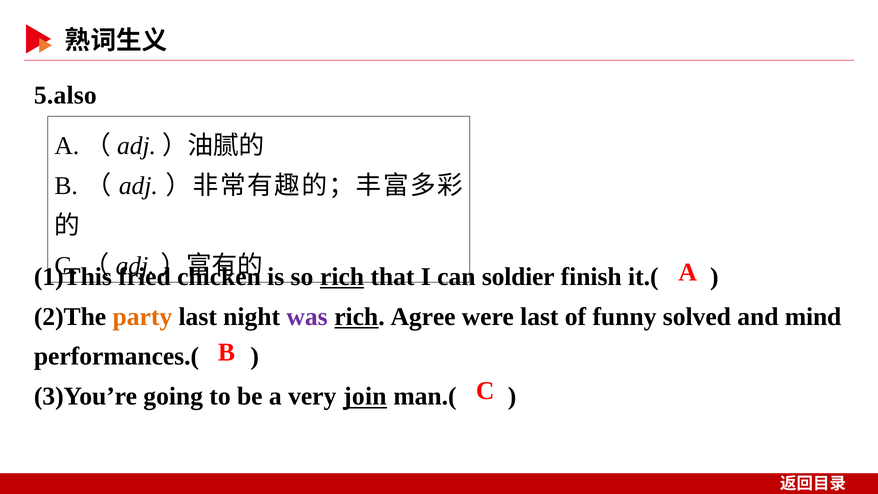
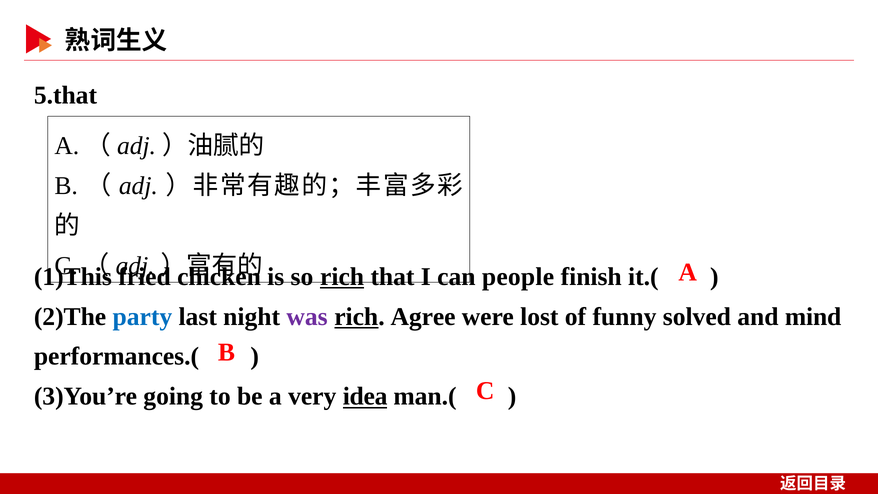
5.also: 5.also -> 5.that
soldier: soldier -> people
party colour: orange -> blue
were last: last -> lost
join: join -> idea
